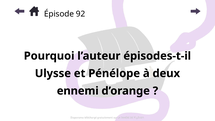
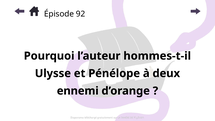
épisodes-t-il: épisodes-t-il -> hommes-t-il
